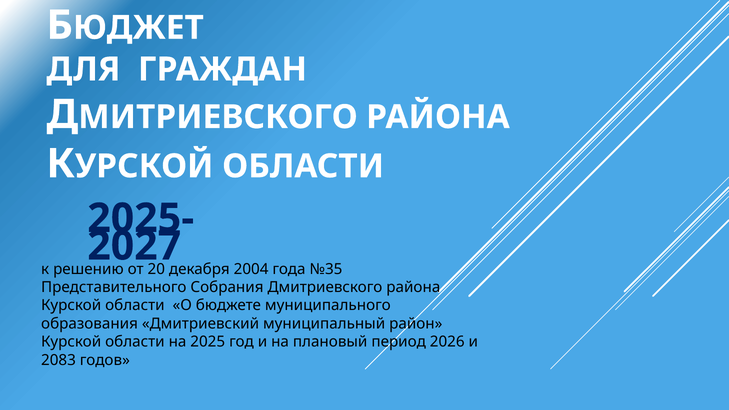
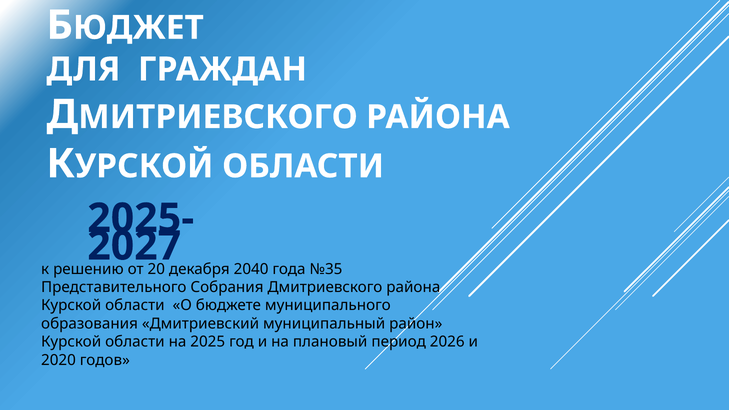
2004: 2004 -> 2040
2083: 2083 -> 2020
